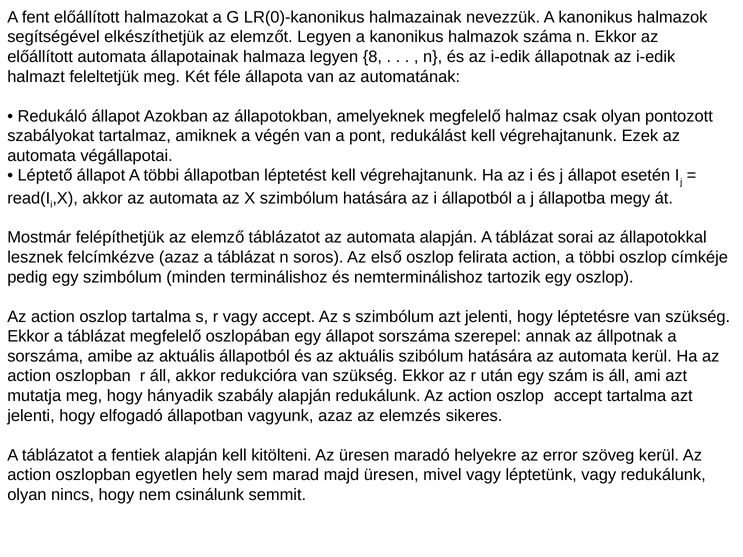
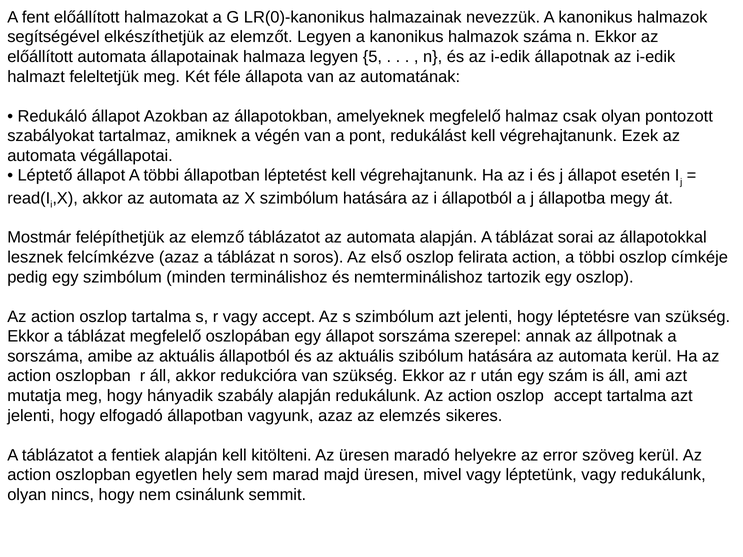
8: 8 -> 5
